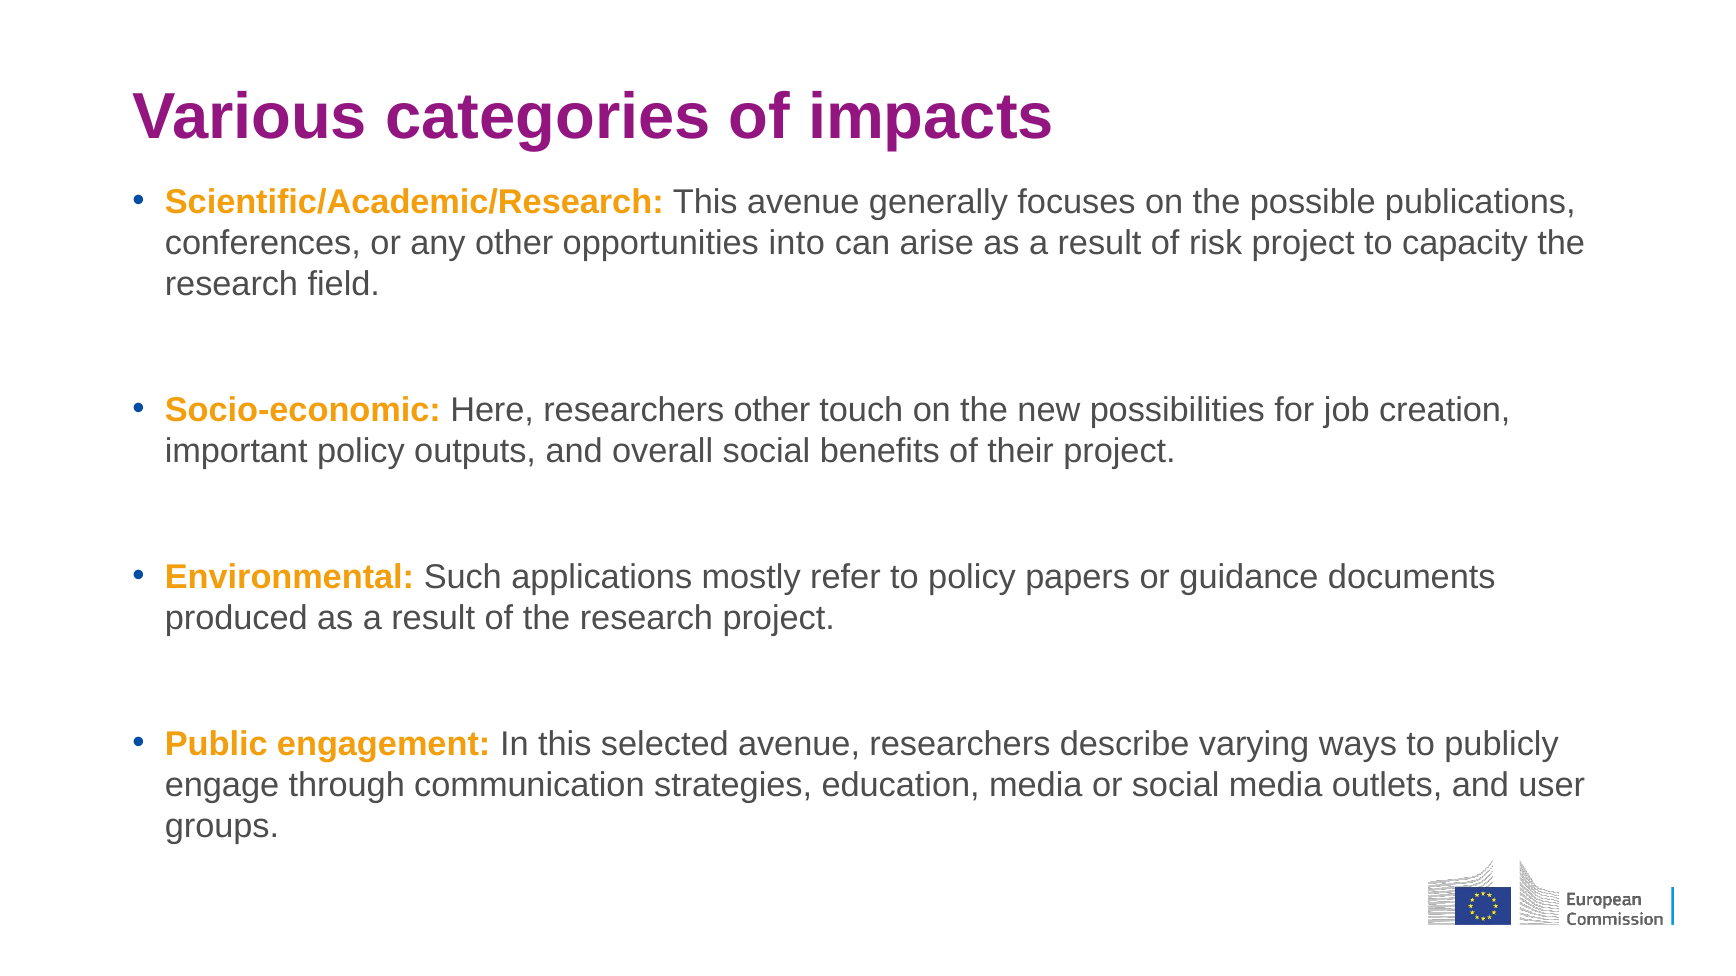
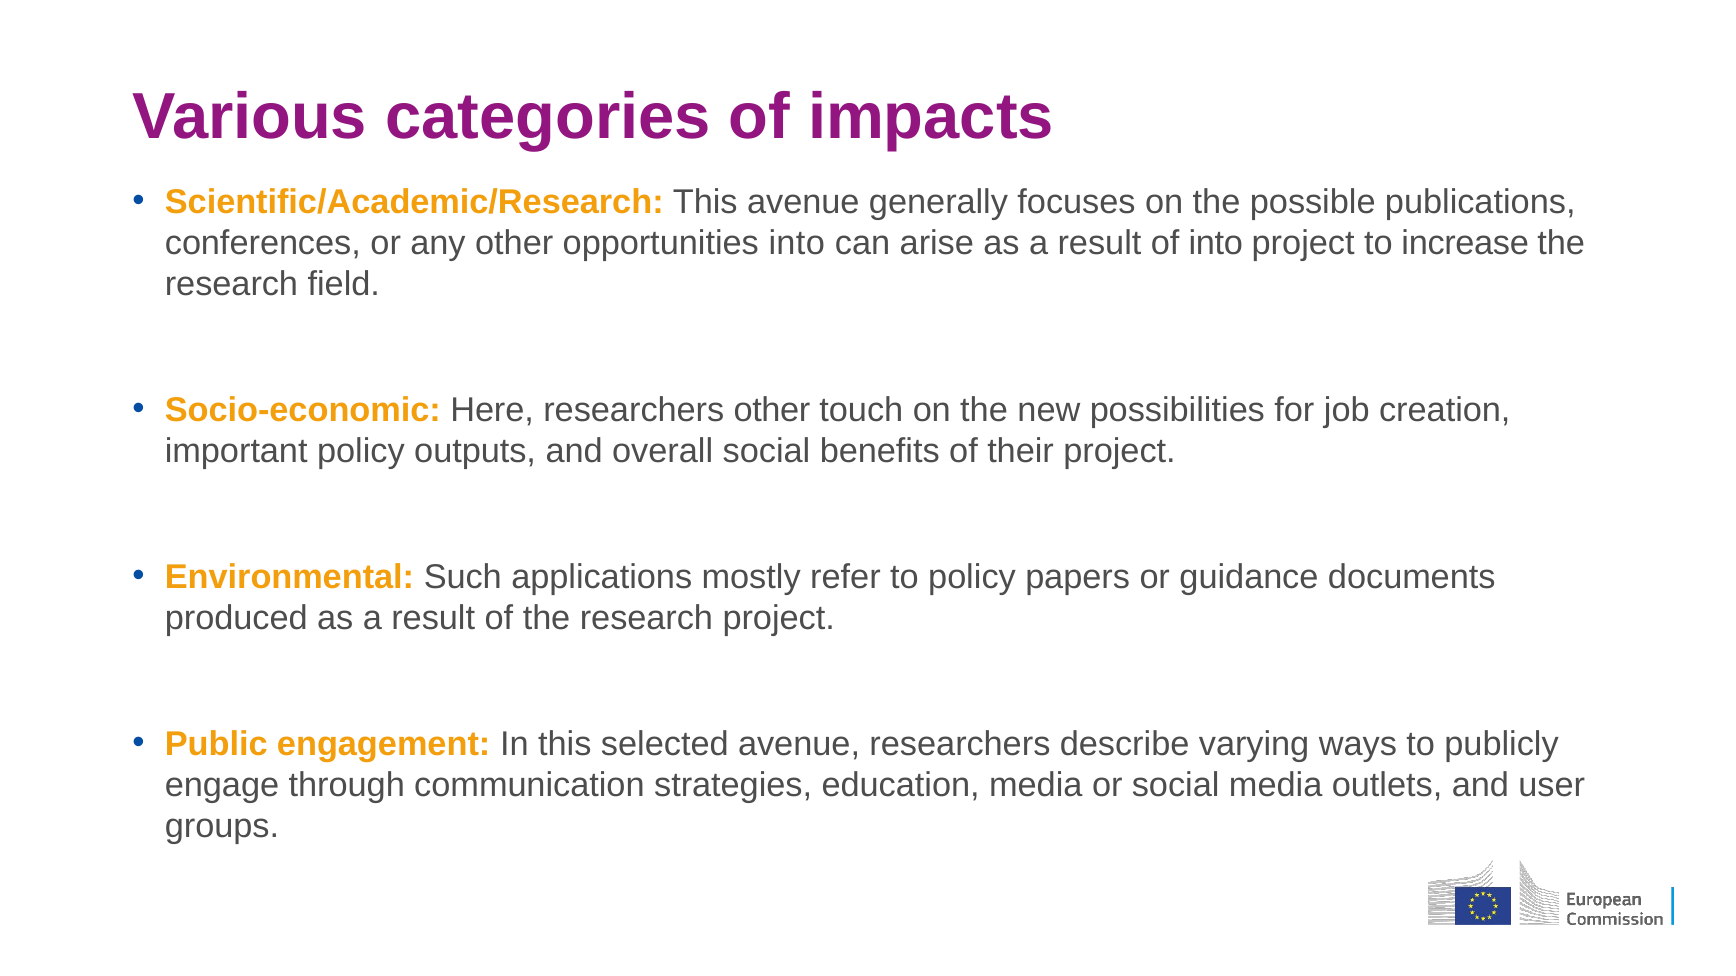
of risk: risk -> into
capacity: capacity -> increase
